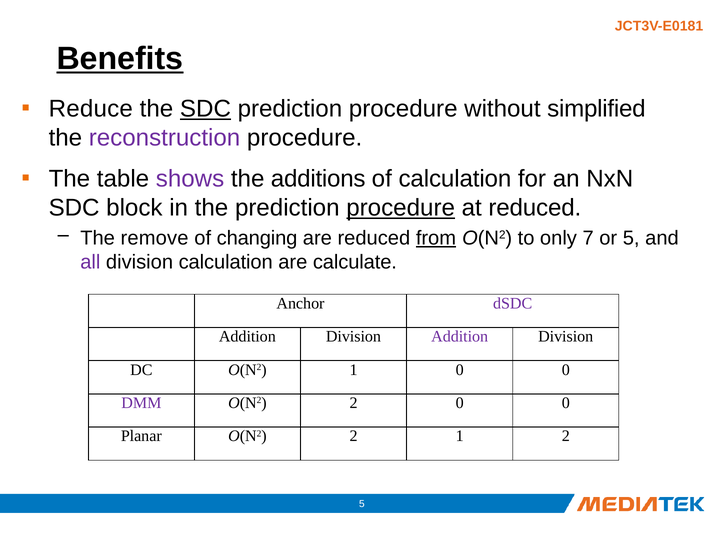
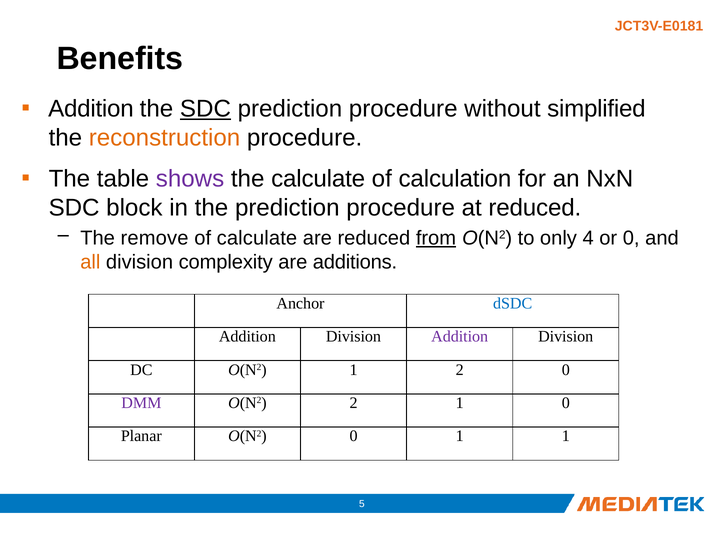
Benefits underline: present -> none
Reduce at (91, 109): Reduce -> Addition
reconstruction colour: purple -> orange
the additions: additions -> calculate
procedure at (401, 208) underline: present -> none
of changing: changing -> calculate
7: 7 -> 4
or 5: 5 -> 0
all colour: purple -> orange
division calculation: calculation -> complexity
calculate: calculate -> additions
dSDC colour: purple -> blue
1 0: 0 -> 2
2 0: 0 -> 1
Planar O(N2 2: 2 -> 0
1 2: 2 -> 1
